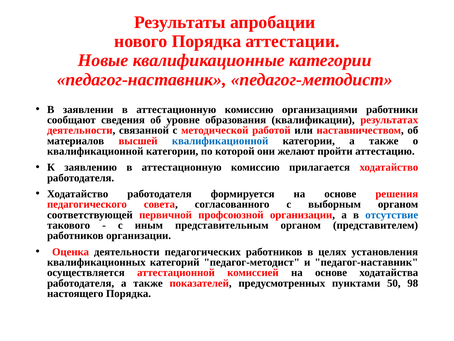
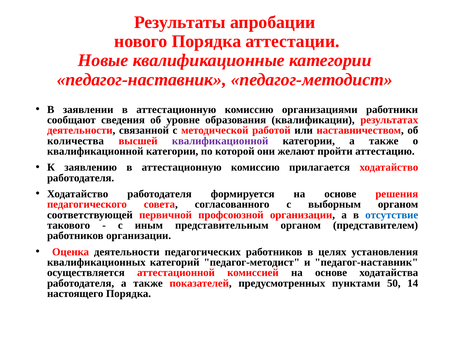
материалов: материалов -> количества
квалификационной at (220, 141) colour: blue -> purple
98: 98 -> 14
